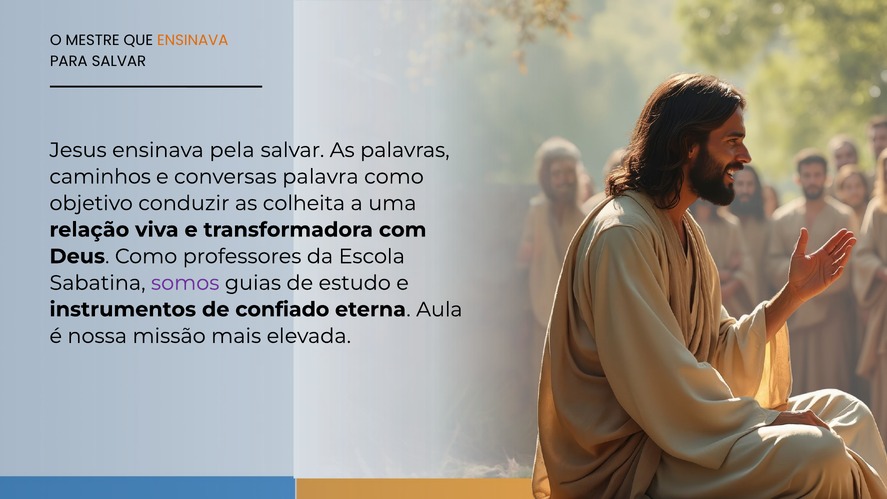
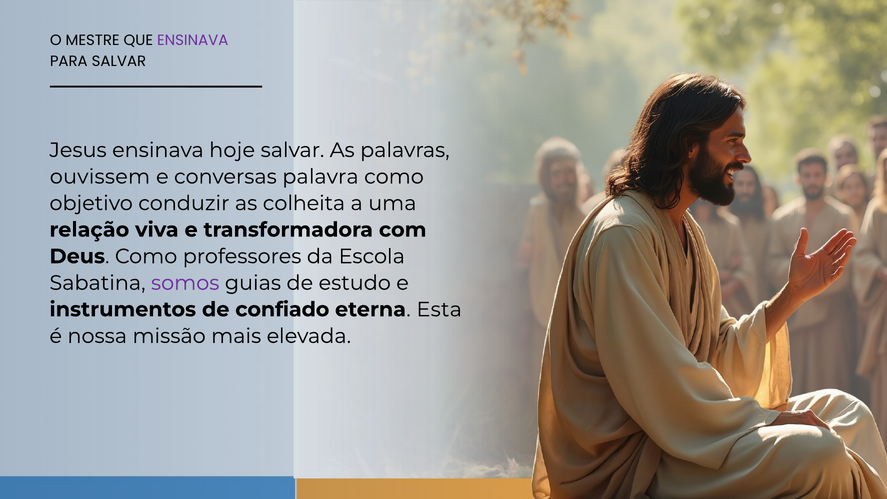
ENSINAVA at (193, 40) colour: orange -> purple
pela: pela -> hoje
caminhos: caminhos -> ouvissem
Aula: Aula -> Esta
